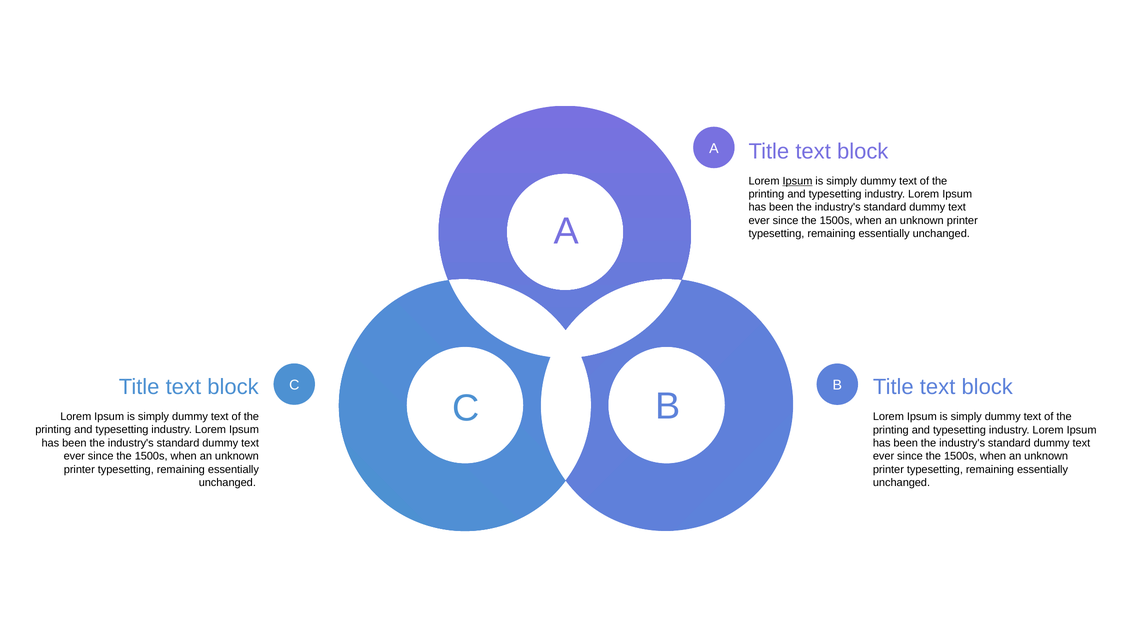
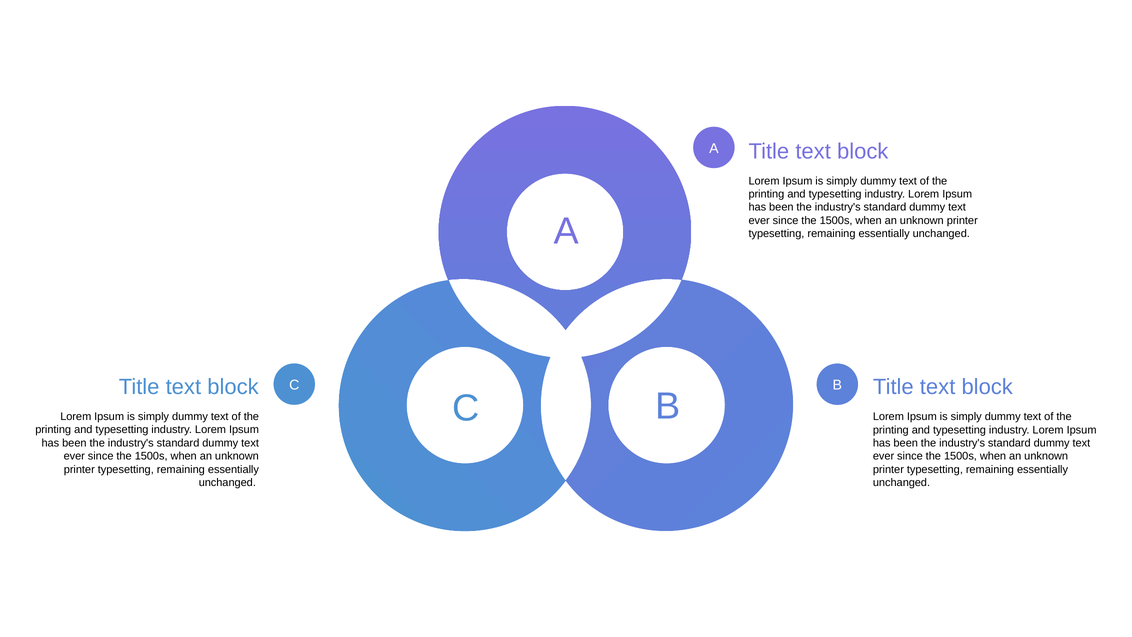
Ipsum at (797, 181) underline: present -> none
